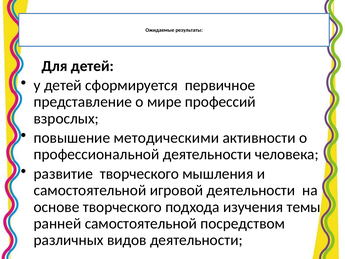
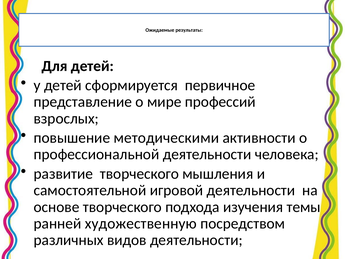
ранней самостоятельной: самостоятельной -> художественную
